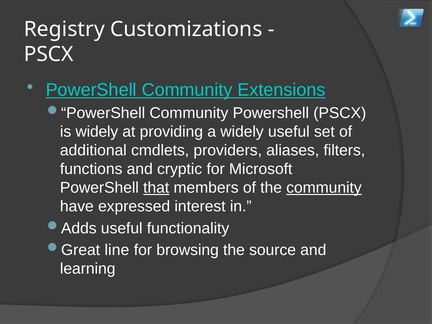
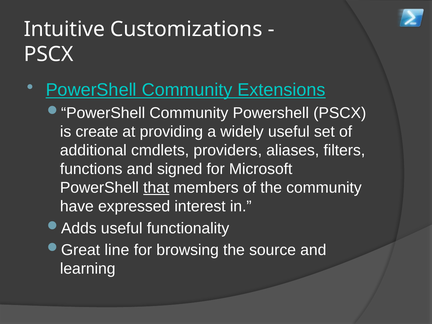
Registry: Registry -> Intuitive
is widely: widely -> create
cryptic: cryptic -> signed
community at (324, 188) underline: present -> none
